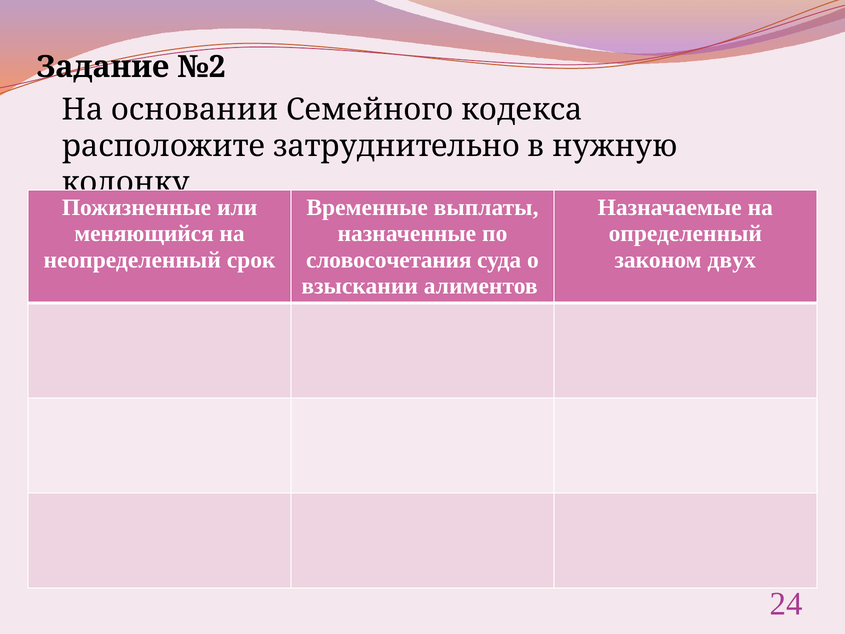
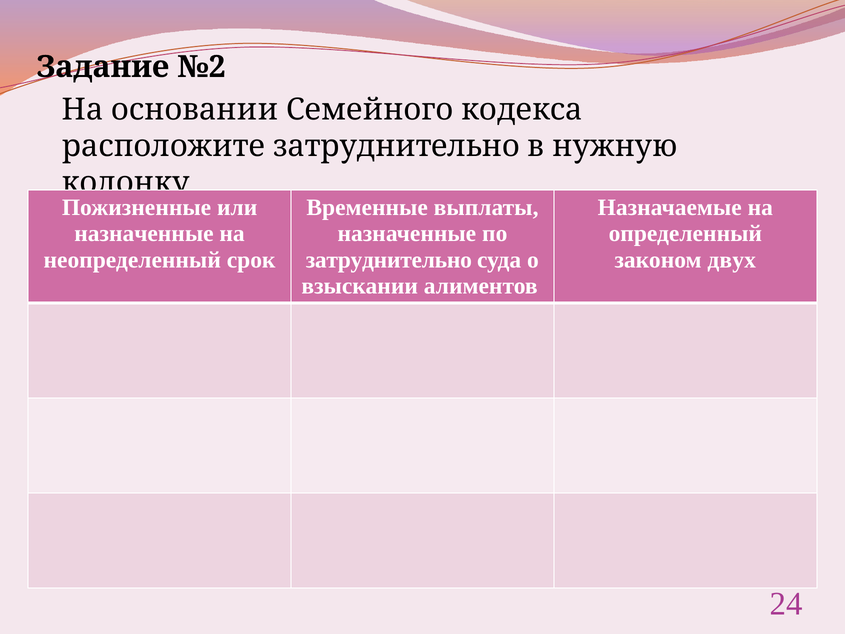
меняющийся at (144, 234): меняющийся -> назначенные
словосочетания at (389, 260): словосочетания -> затруднительно
